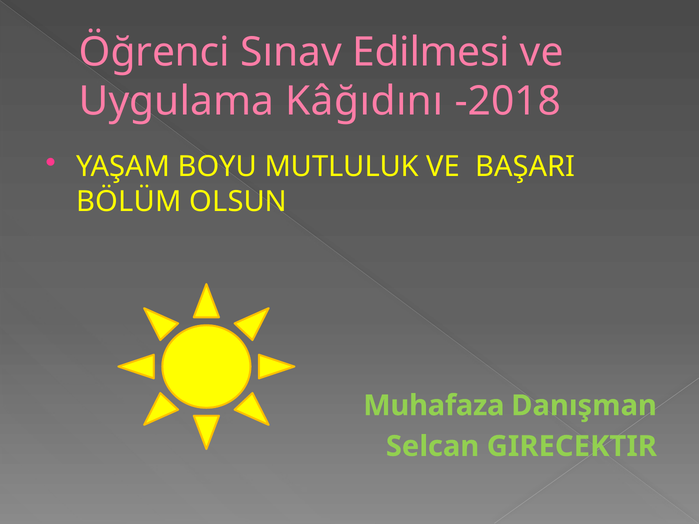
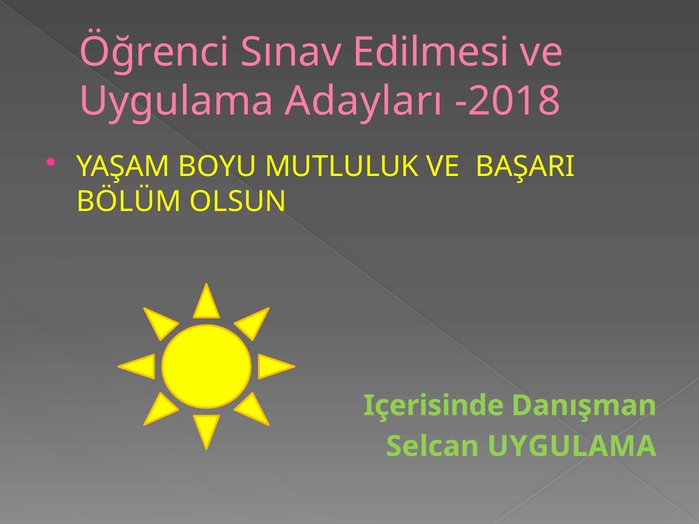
Kâğıdını: Kâğıdını -> Adayları
Muhafaza: Muhafaza -> Içerisinde
Selcan GIRECEKTIR: GIRECEKTIR -> UYGULAMA
